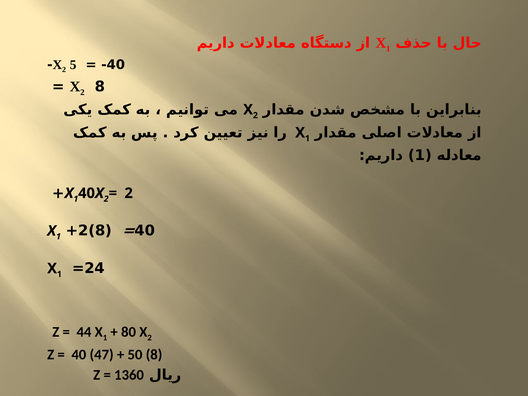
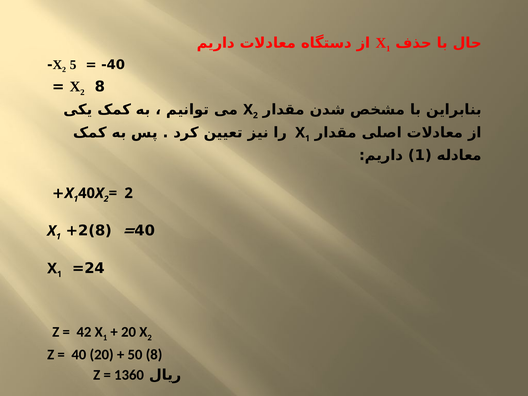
44: 44 -> 42
80 at (129, 332): 80 -> 20
40 47: 47 -> 20
